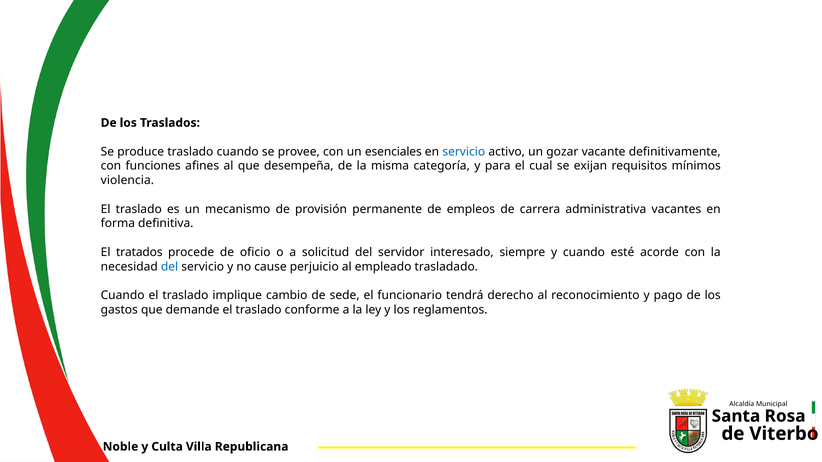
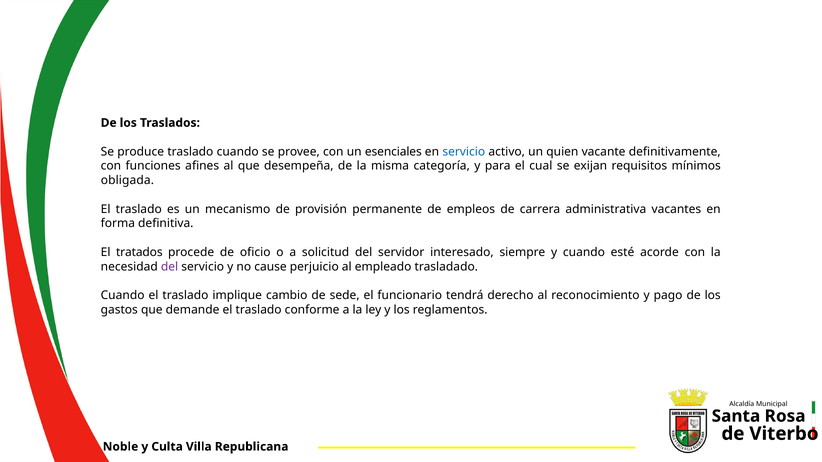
gozar: gozar -> quien
violencia: violencia -> obligada
del at (170, 267) colour: blue -> purple
